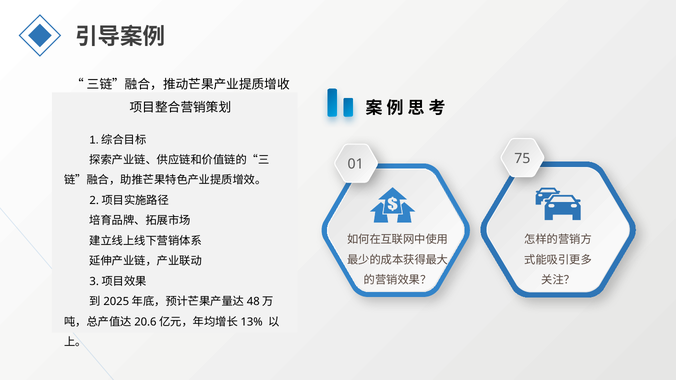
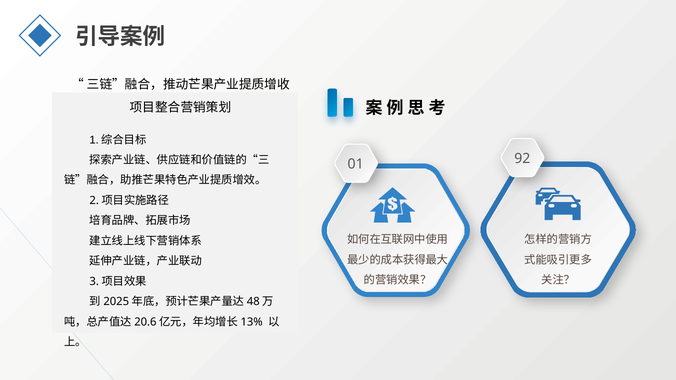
75: 75 -> 92
